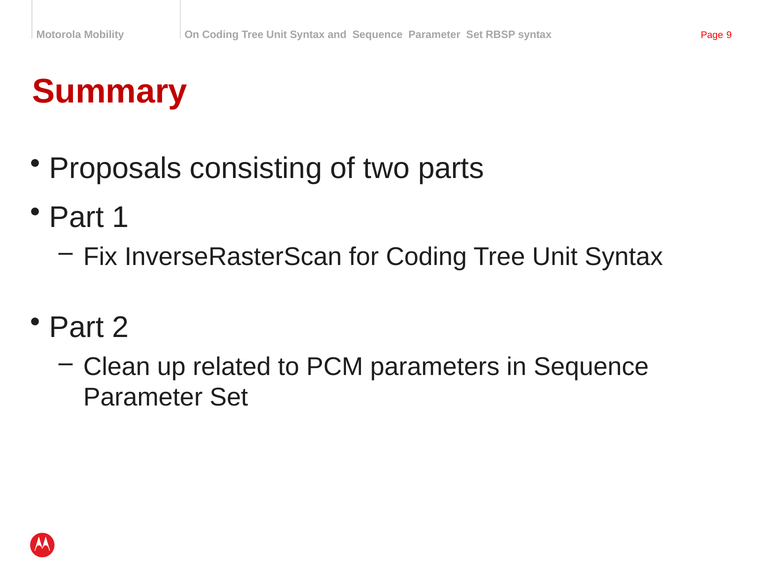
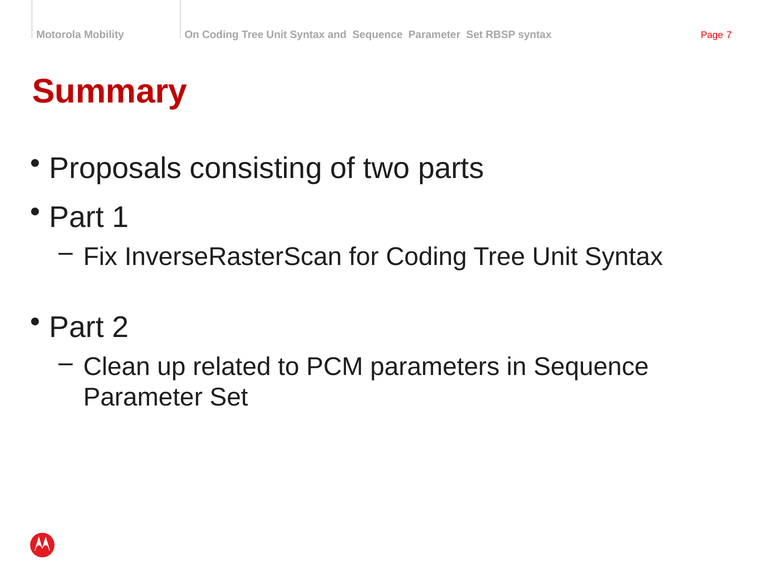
9: 9 -> 7
